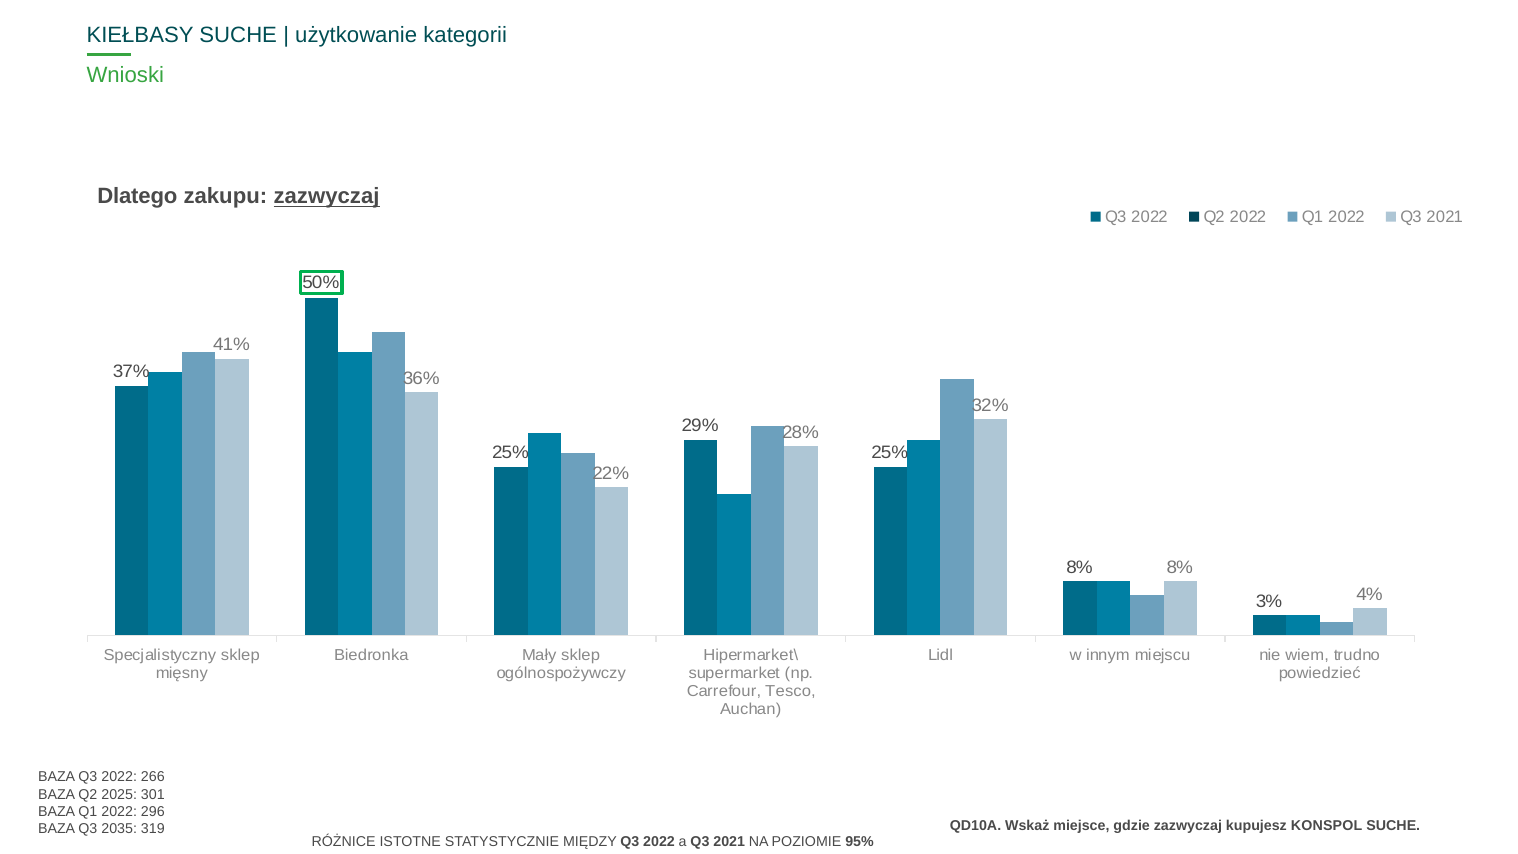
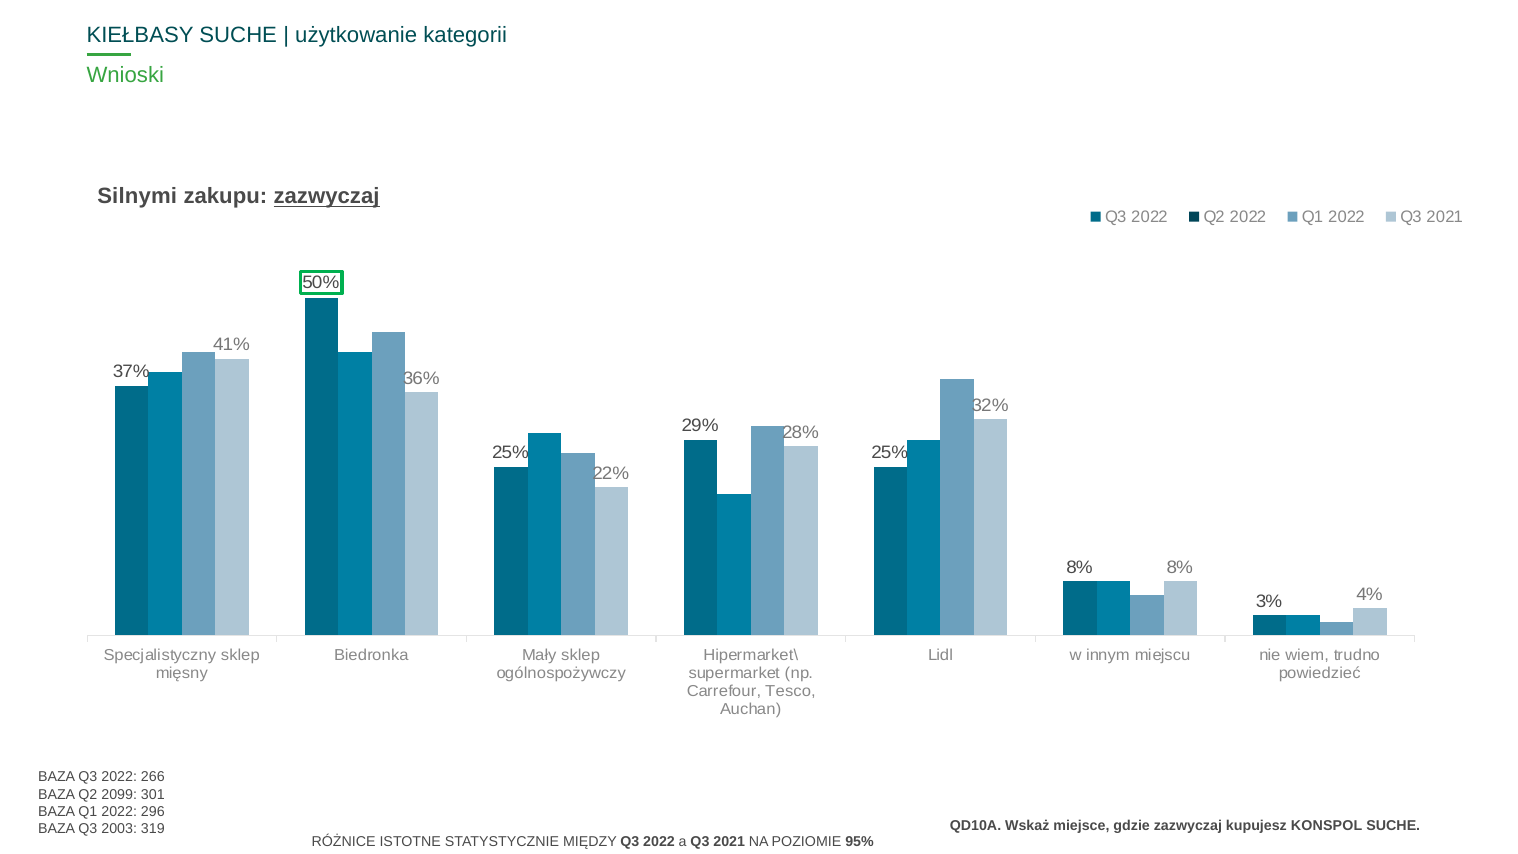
Dlatego: Dlatego -> Silnymi
2025: 2025 -> 2099
2035: 2035 -> 2003
